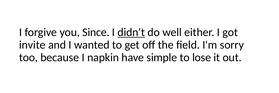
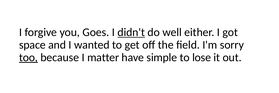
Since: Since -> Goes
invite: invite -> space
too underline: none -> present
napkin: napkin -> matter
